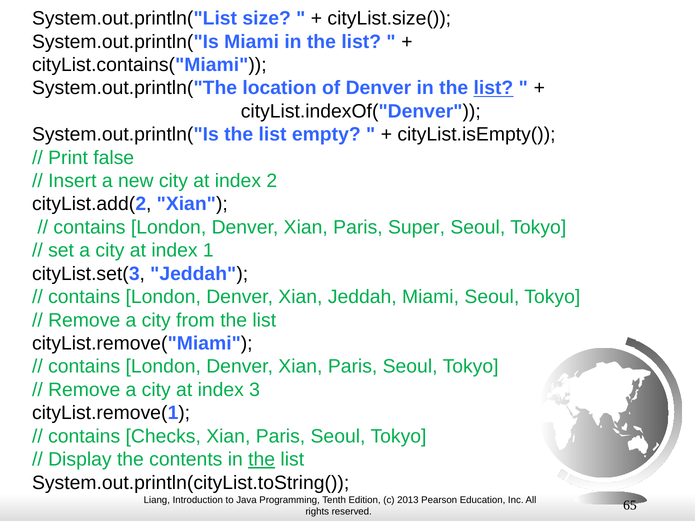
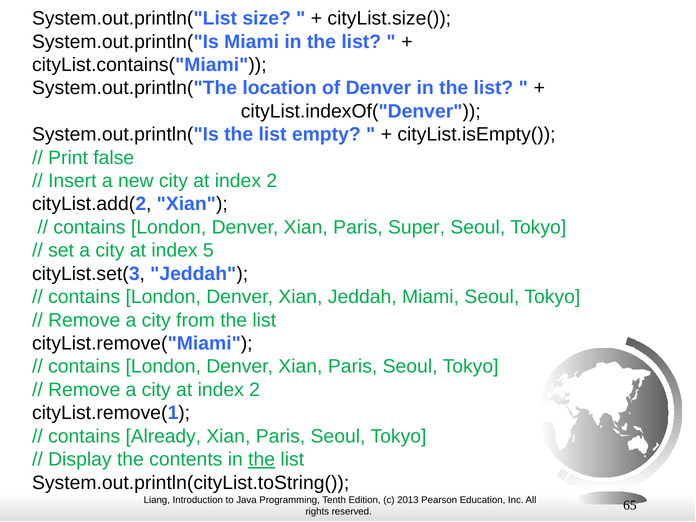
list at (493, 88) underline: present -> none
1: 1 -> 5
3 at (255, 390): 3 -> 2
Checks: Checks -> Already
